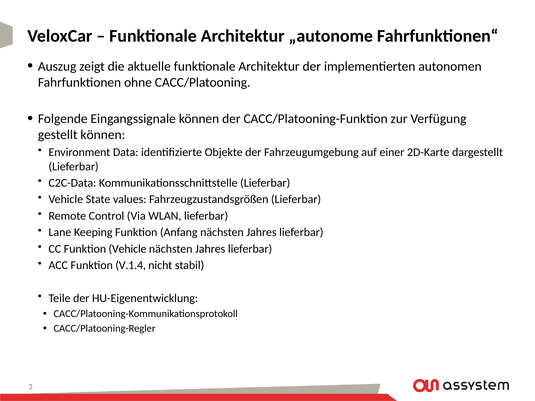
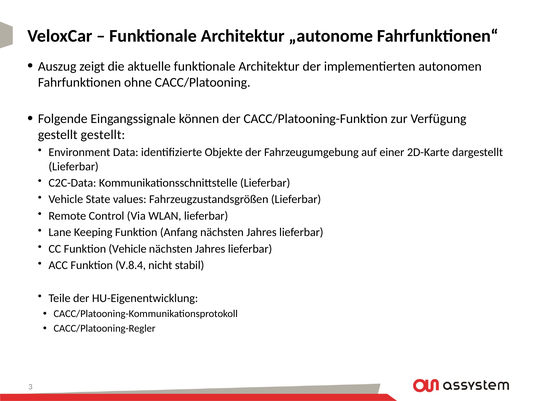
gestellt können: können -> gestellt
V.1.4: V.1.4 -> V.8.4
